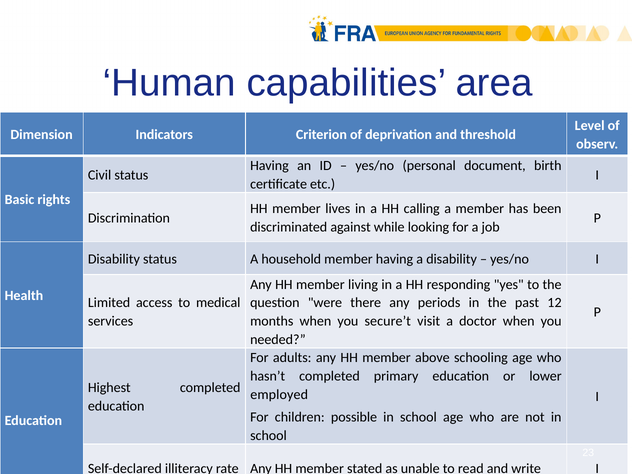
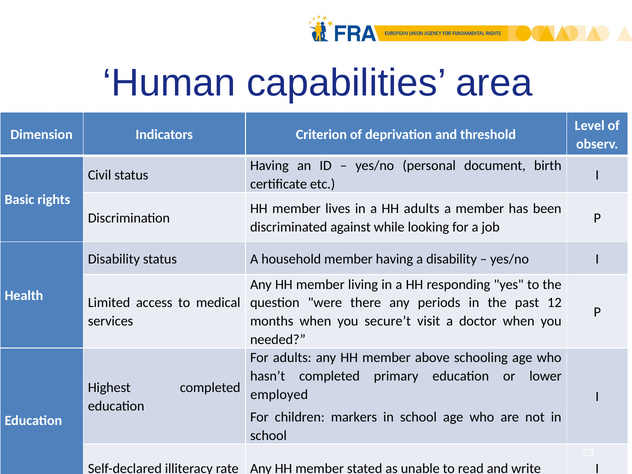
HH calling: calling -> adults
possible: possible -> markers
